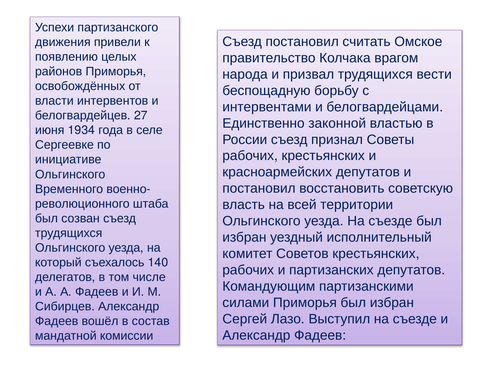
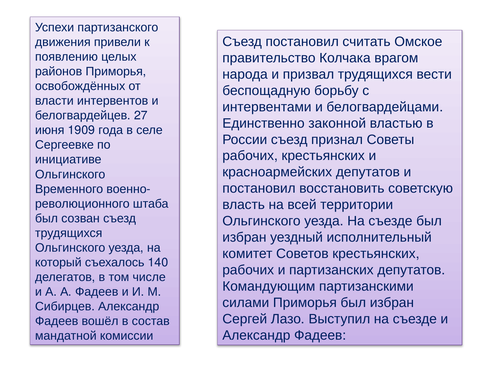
1934: 1934 -> 1909
